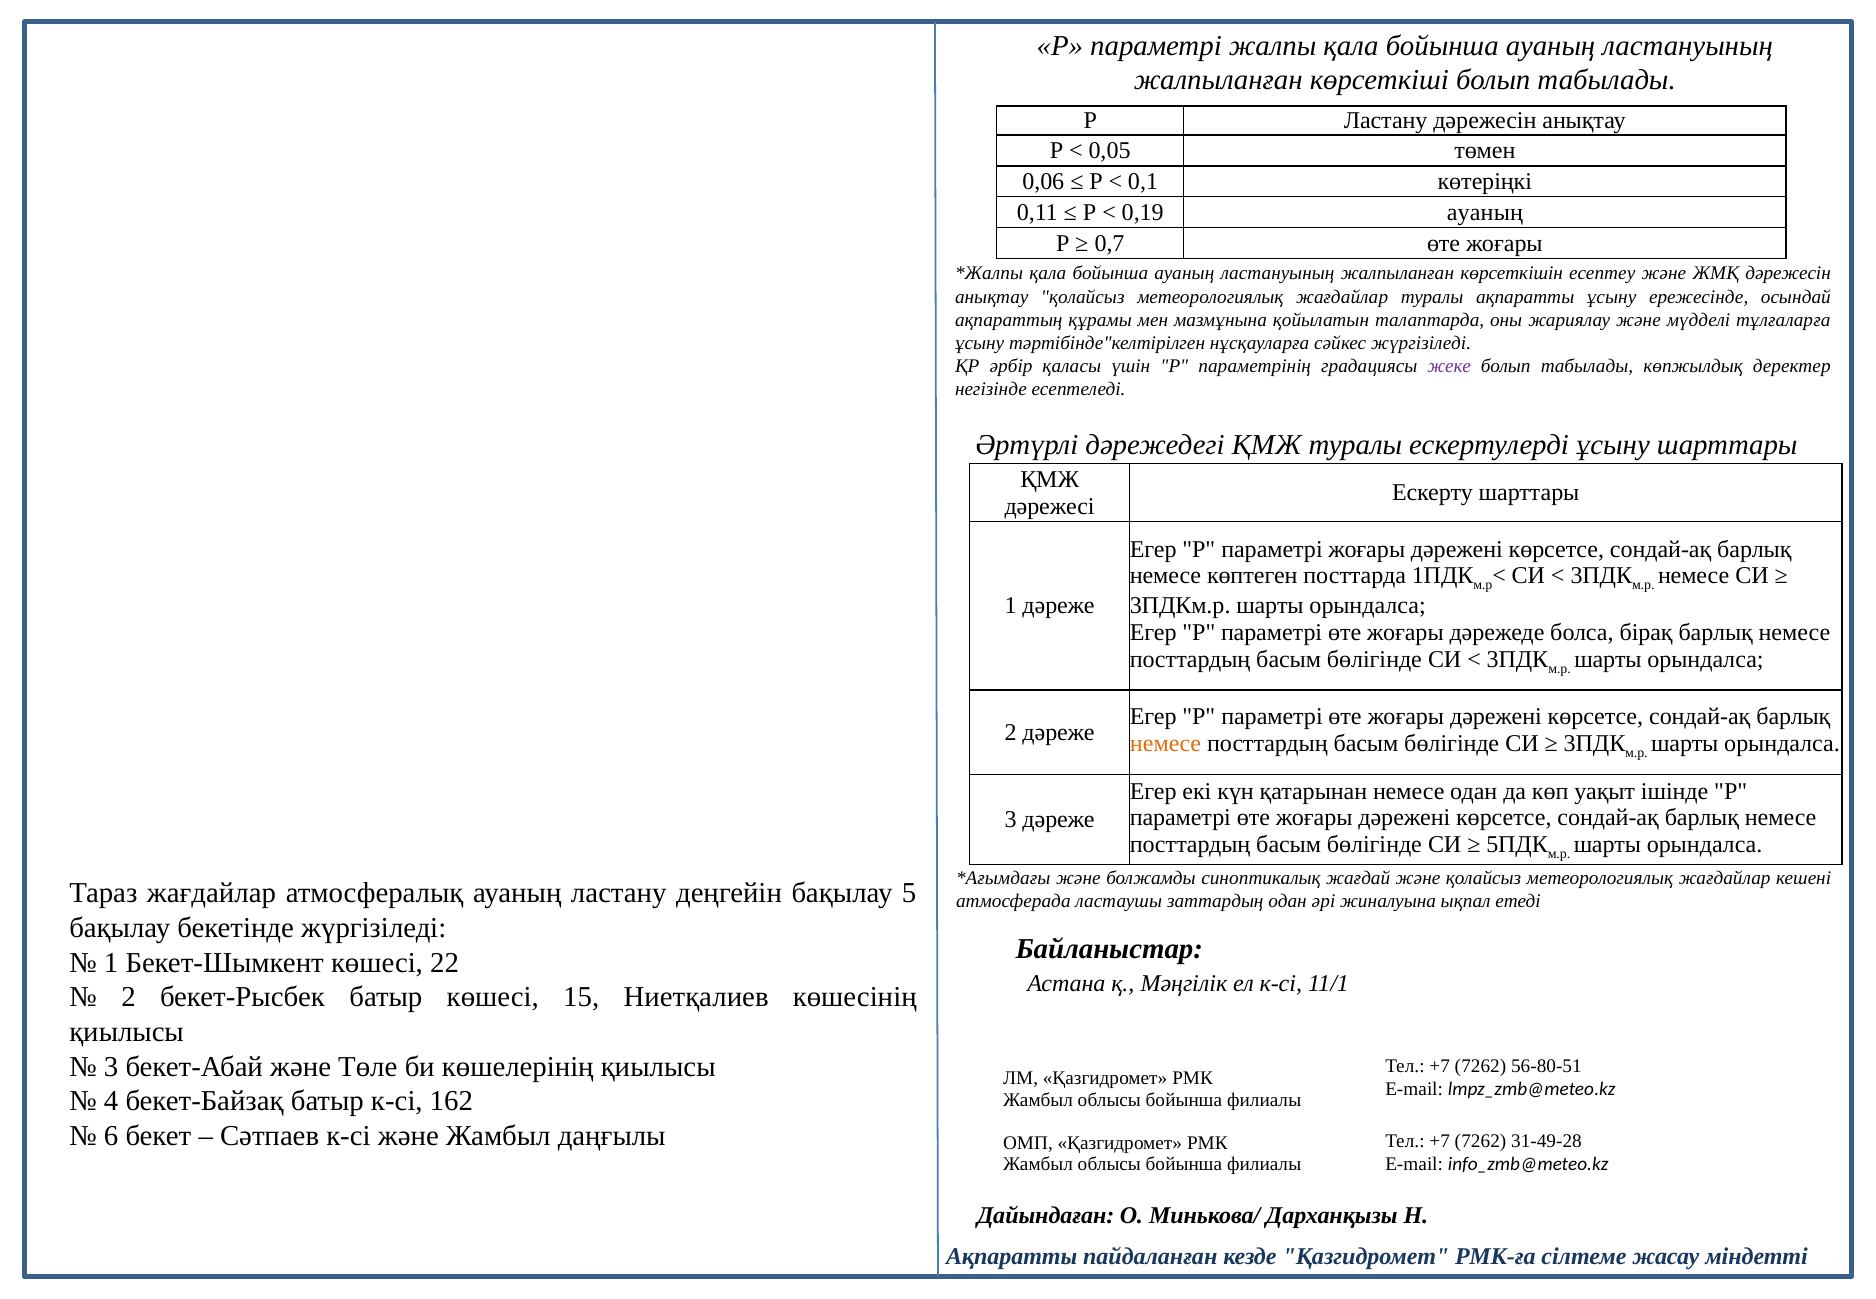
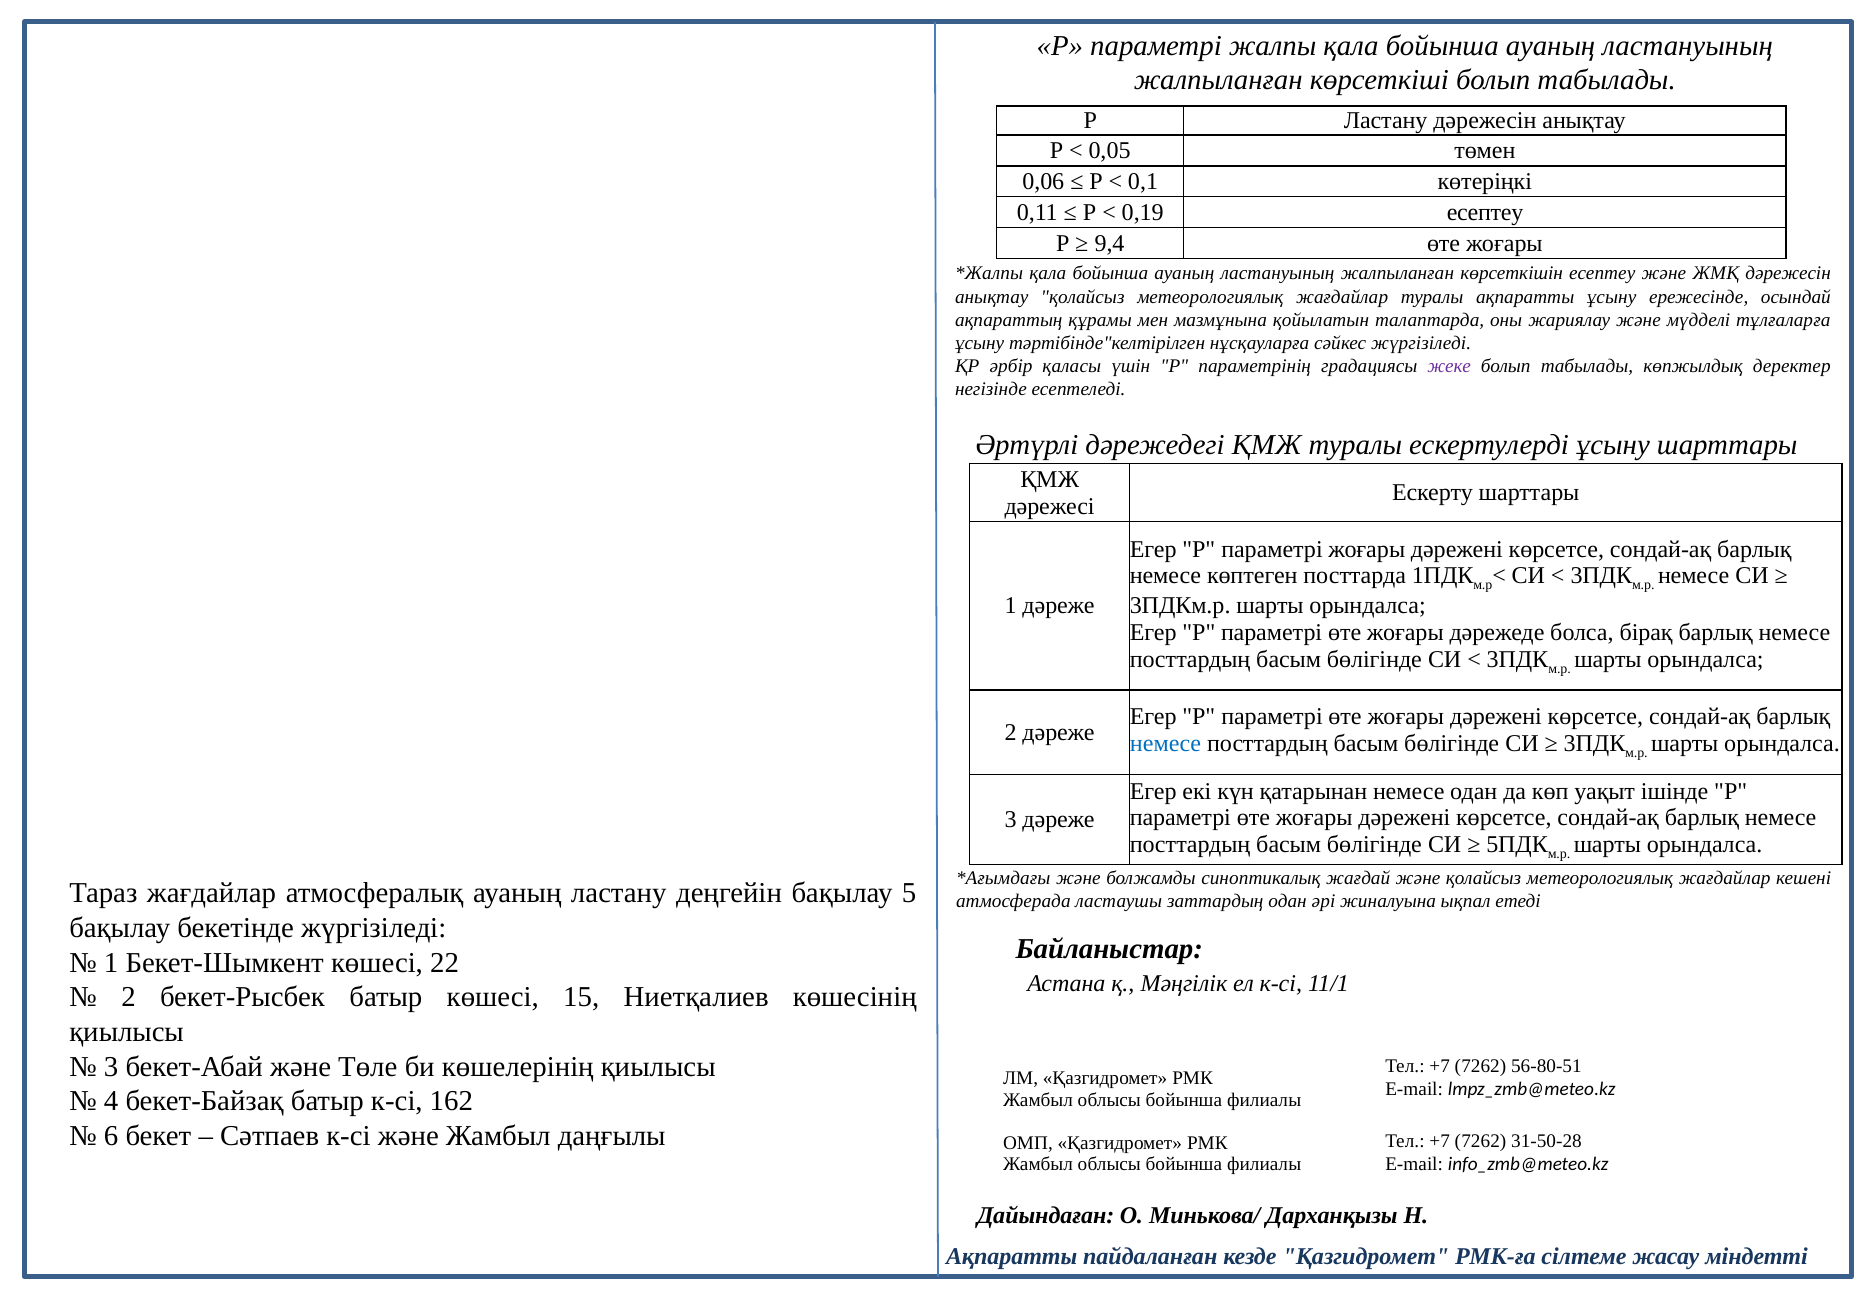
0,19 ауаның: ауаның -> есептеу
0,7: 0,7 -> 9,4
немесе at (1165, 743) colour: orange -> blue
31-49-28: 31-49-28 -> 31-50-28
